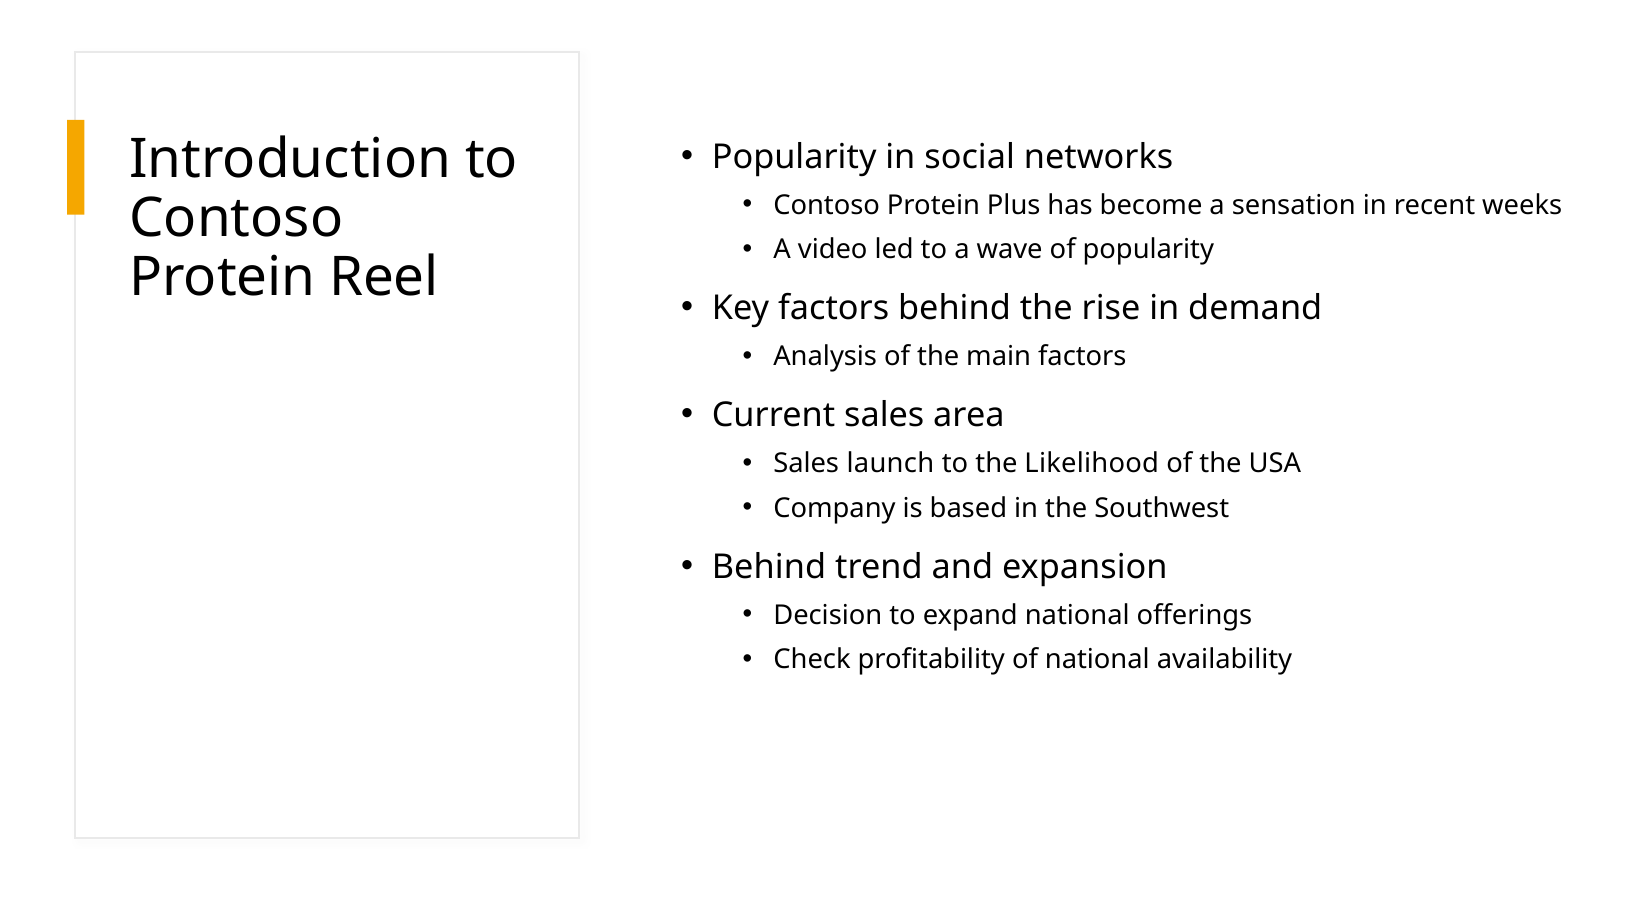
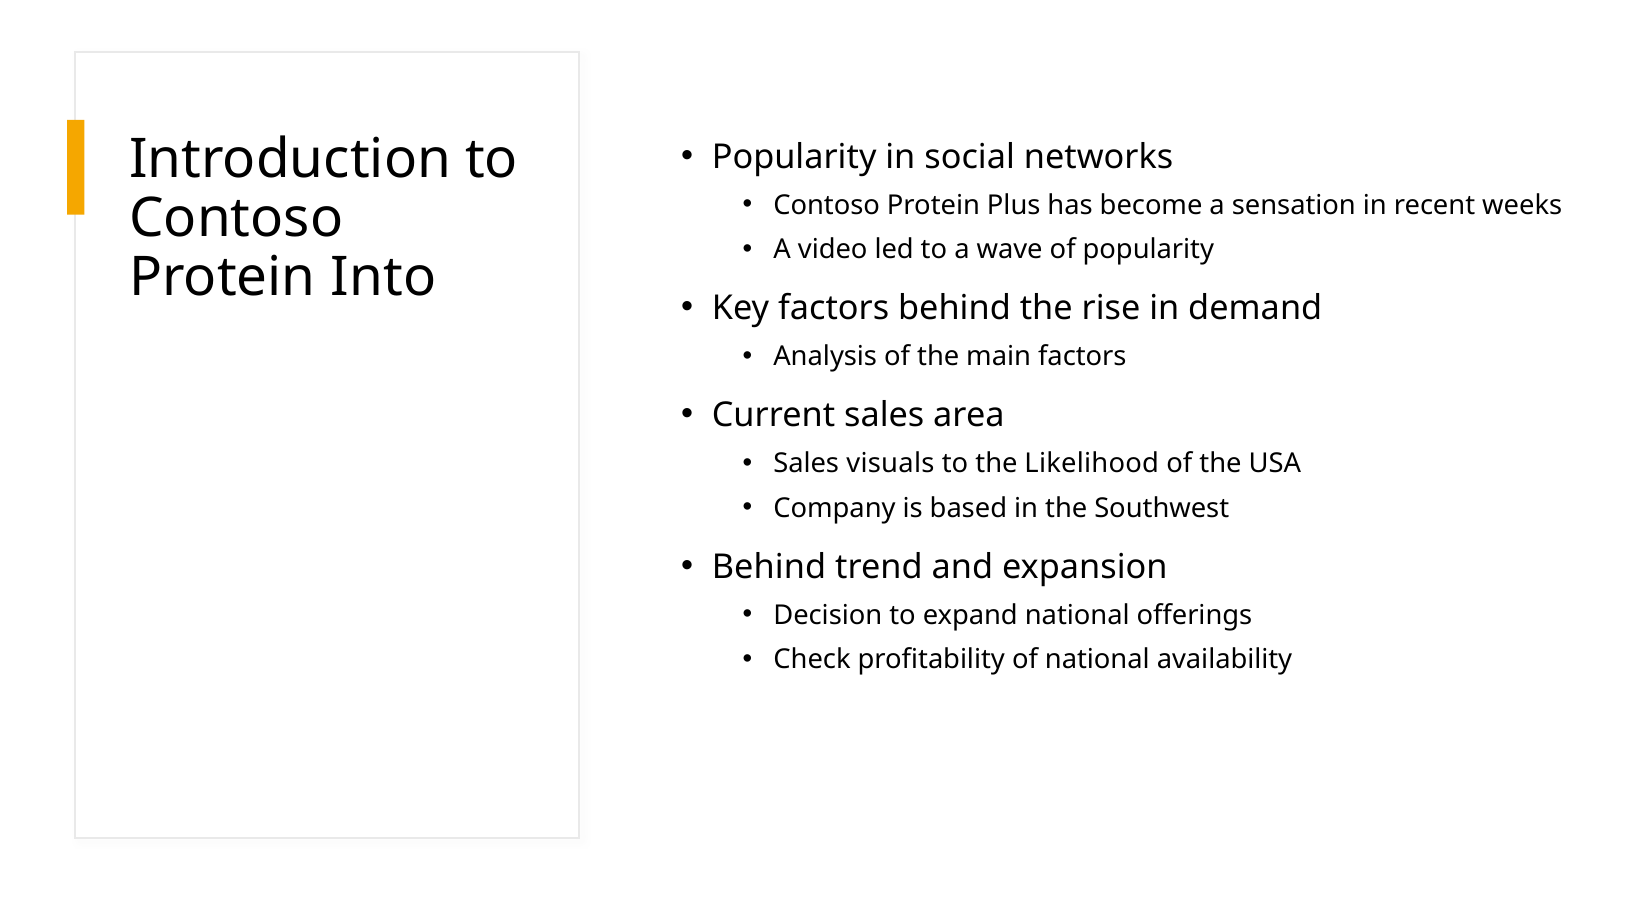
Reel: Reel -> Into
launch: launch -> visuals
